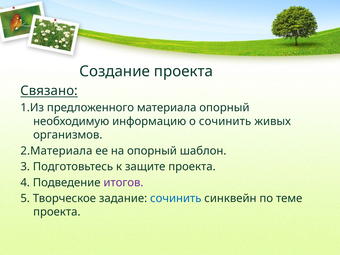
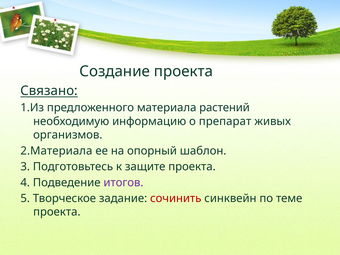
материала опорный: опорный -> растений
о сочинить: сочинить -> препарат
сочинить at (176, 198) colour: blue -> red
